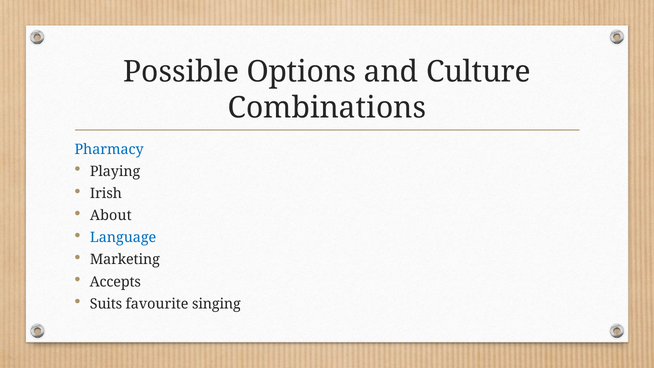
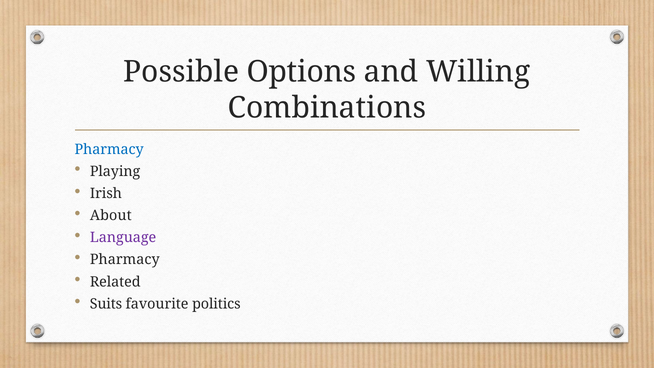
Culture: Culture -> Willing
Language colour: blue -> purple
Marketing at (125, 260): Marketing -> Pharmacy
Accepts: Accepts -> Related
singing: singing -> politics
